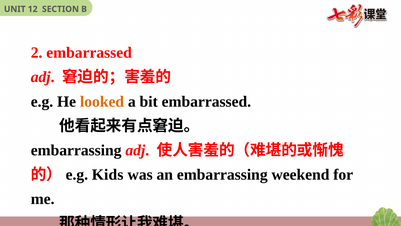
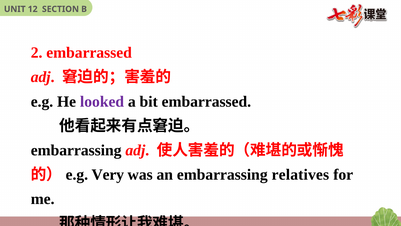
looked colour: orange -> purple
Kids: Kids -> Very
weekend: weekend -> relatives
